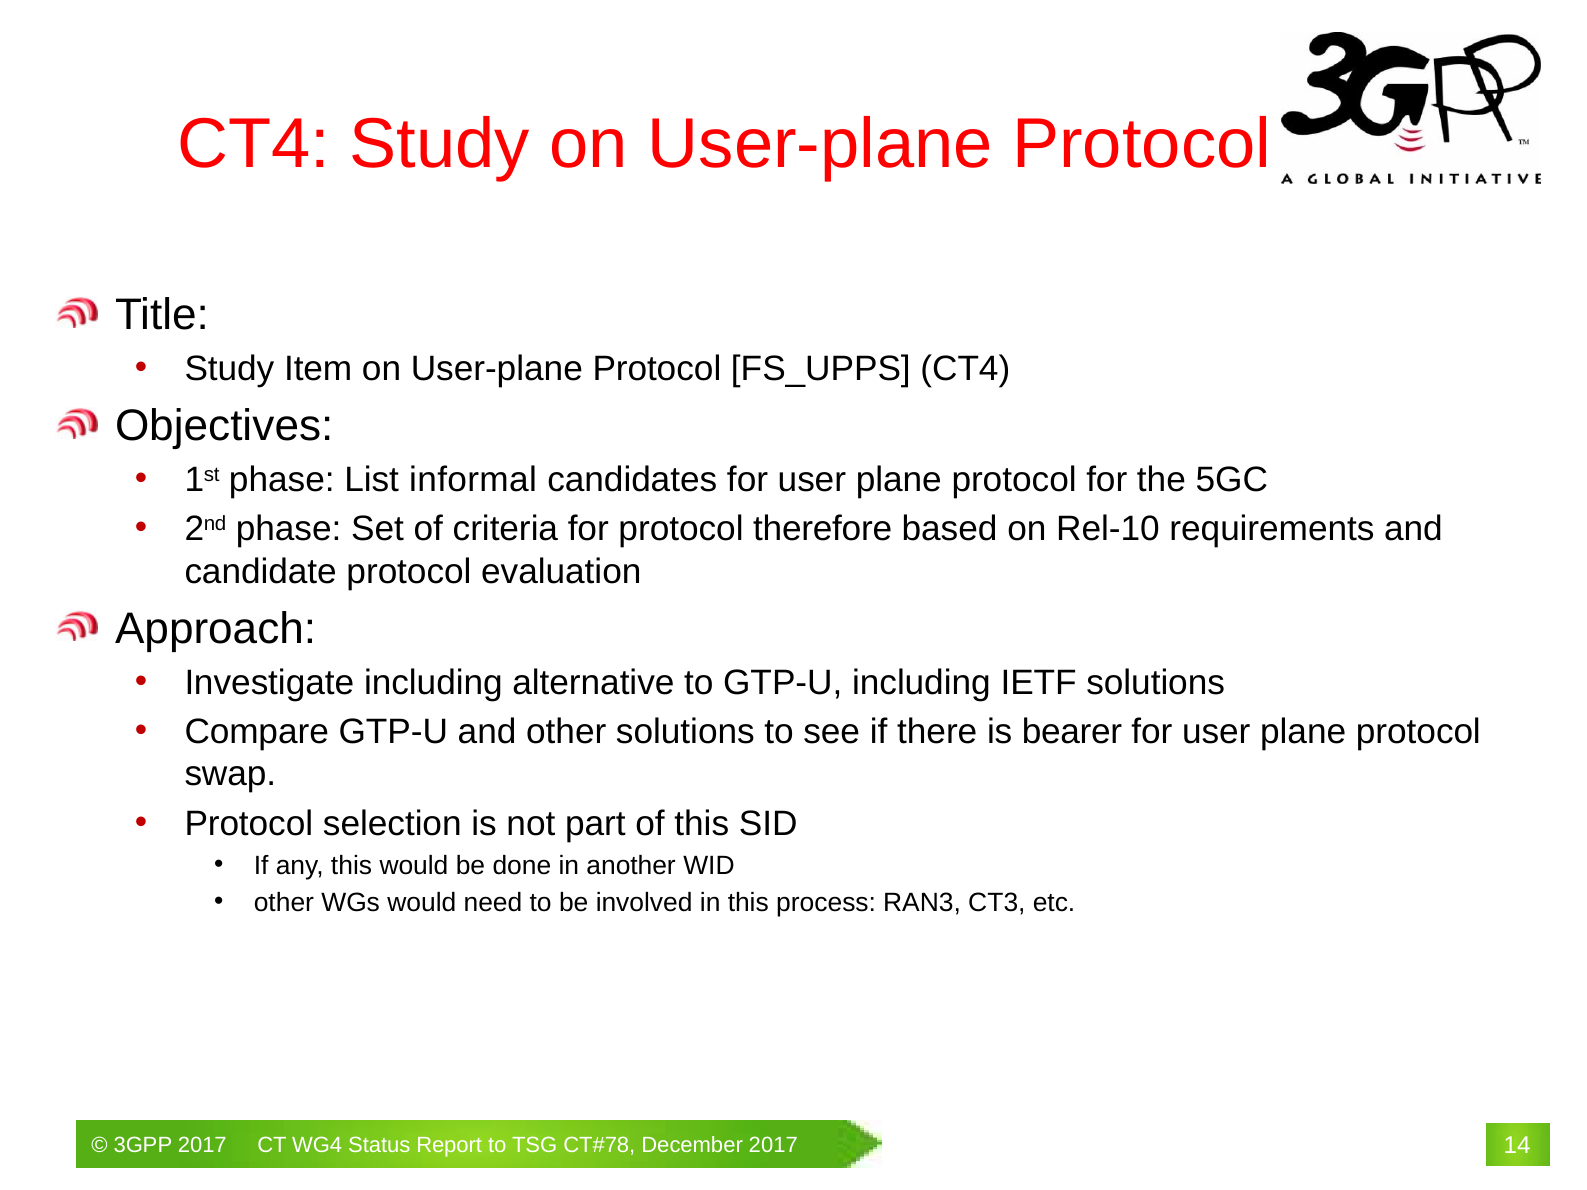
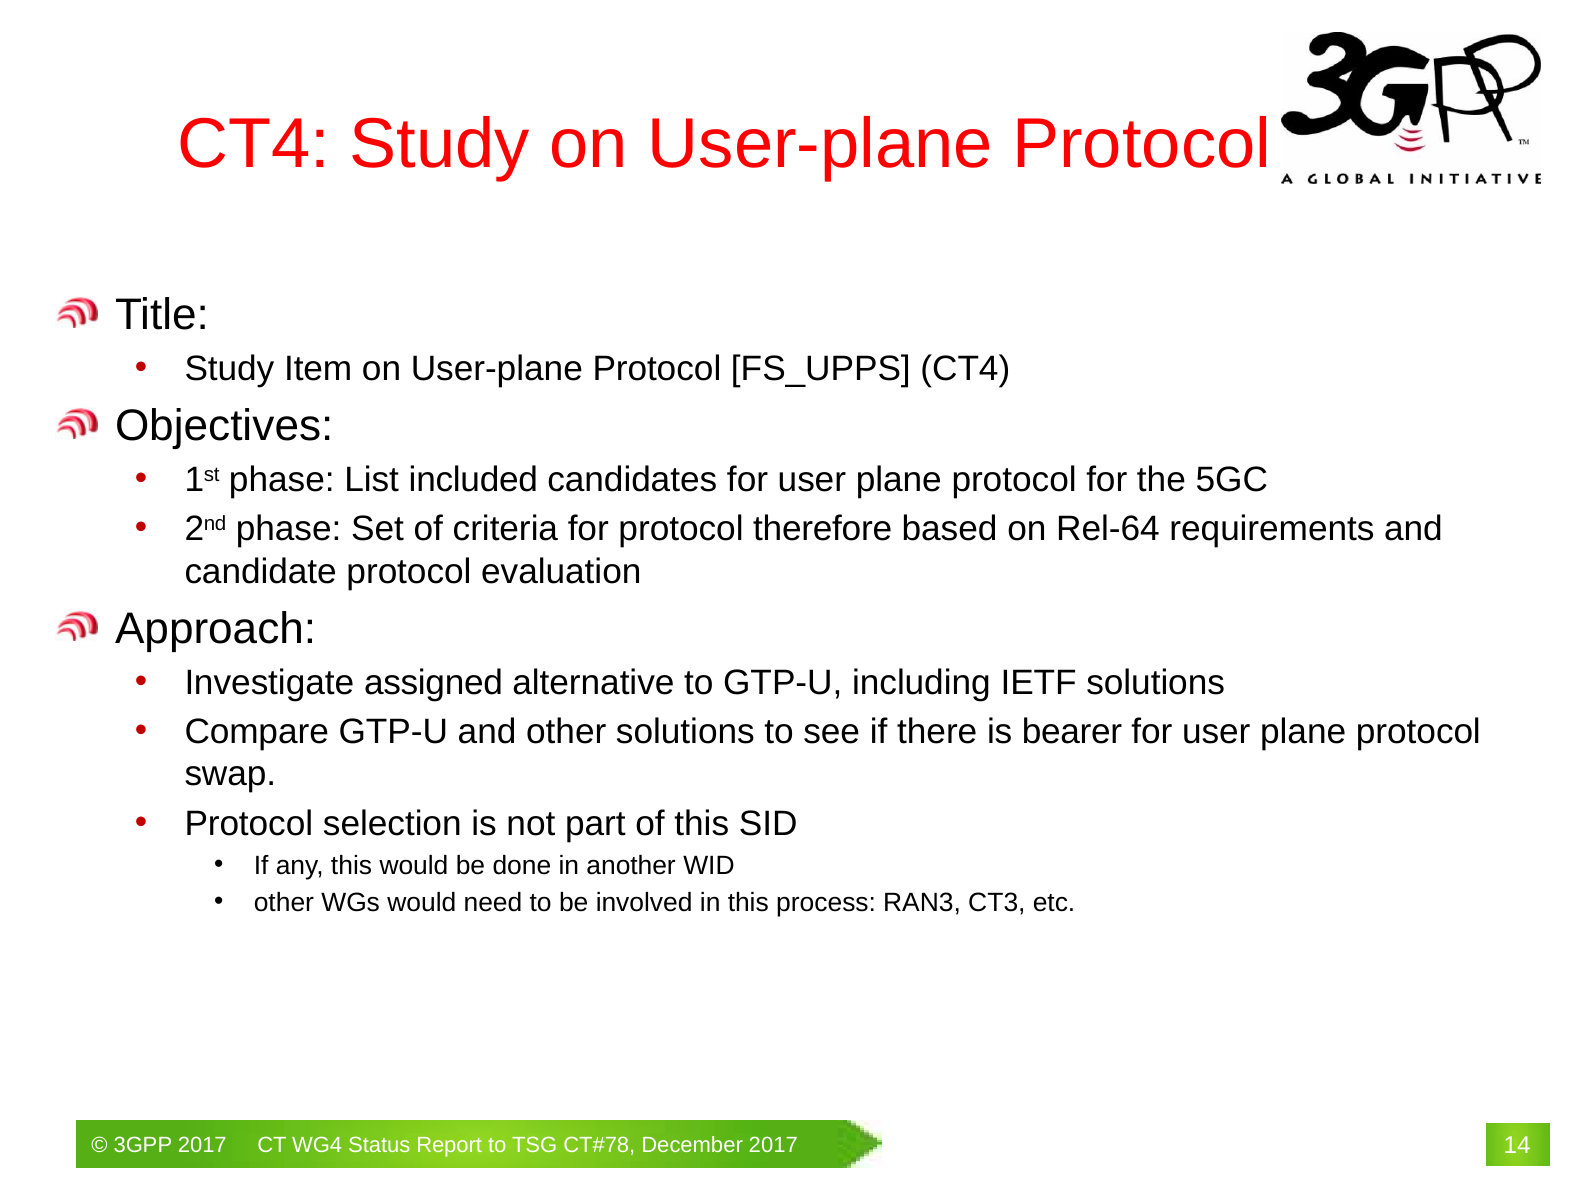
informal: informal -> included
Rel-10: Rel-10 -> Rel-64
Investigate including: including -> assigned
